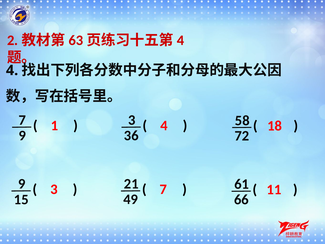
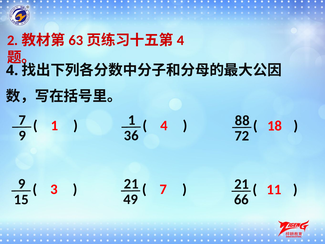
1 3: 3 -> 1
58: 58 -> 88
7 61: 61 -> 21
